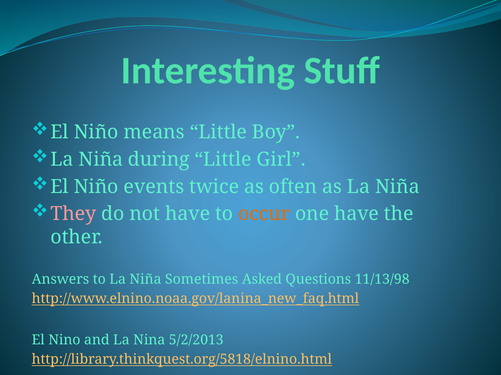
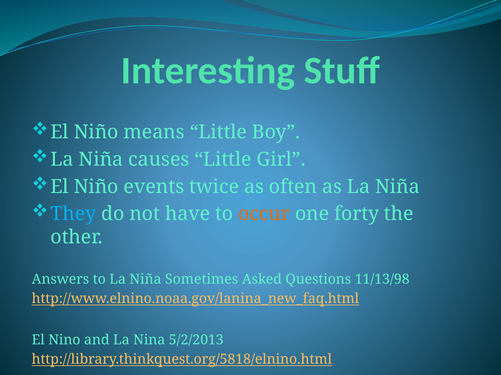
during: during -> causes
They colour: pink -> light blue
one have: have -> forty
